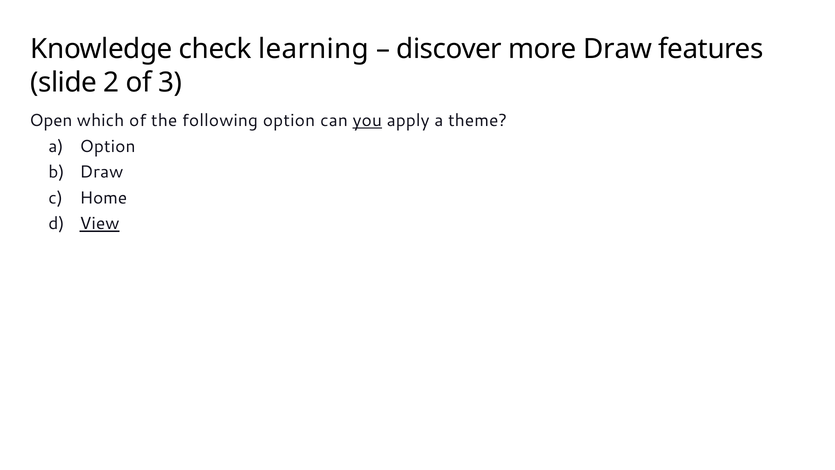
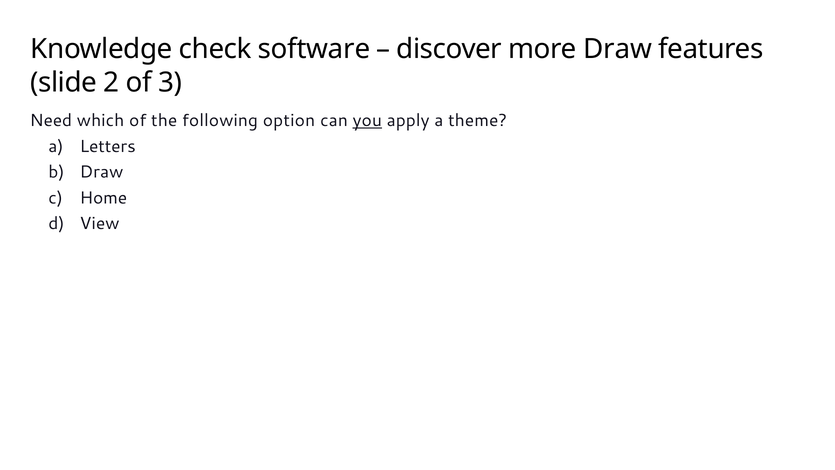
learning: learning -> software
Open: Open -> Need
a Option: Option -> Letters
View underline: present -> none
